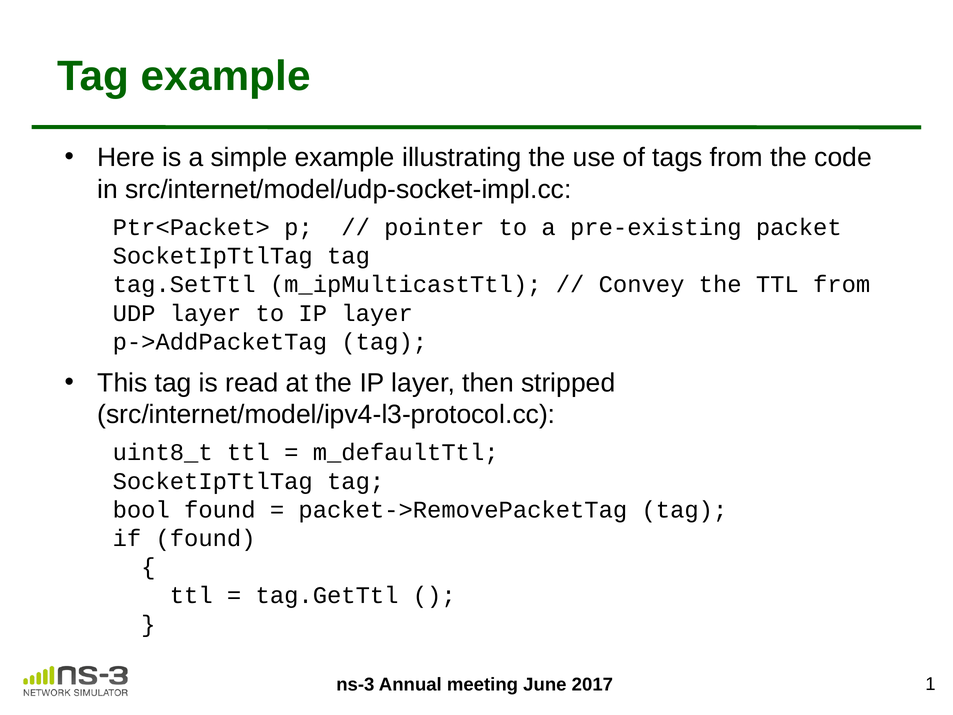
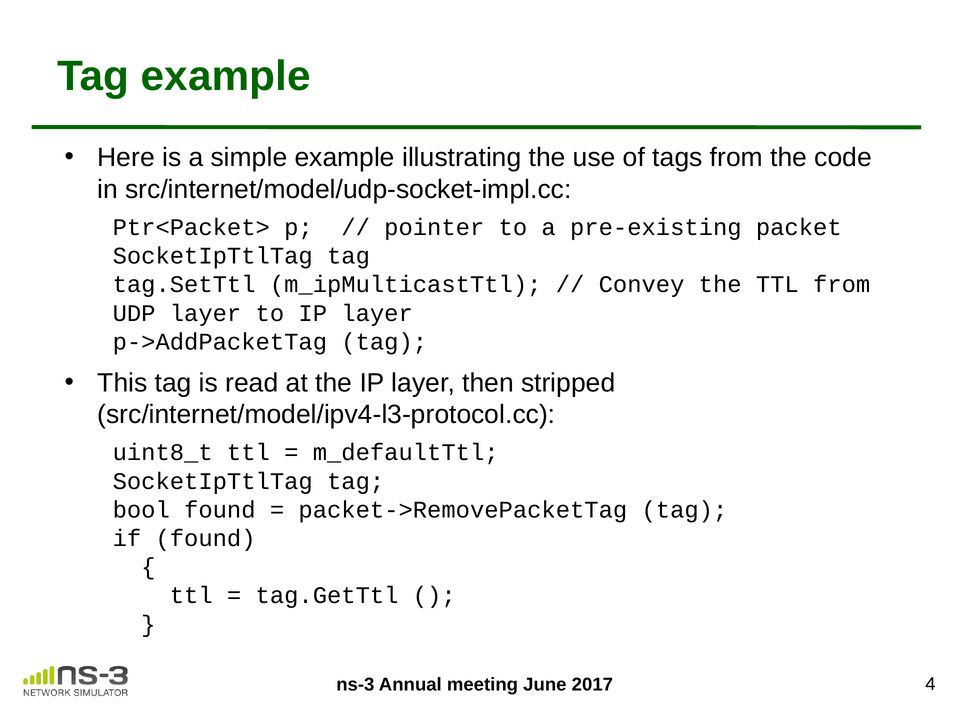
1: 1 -> 4
